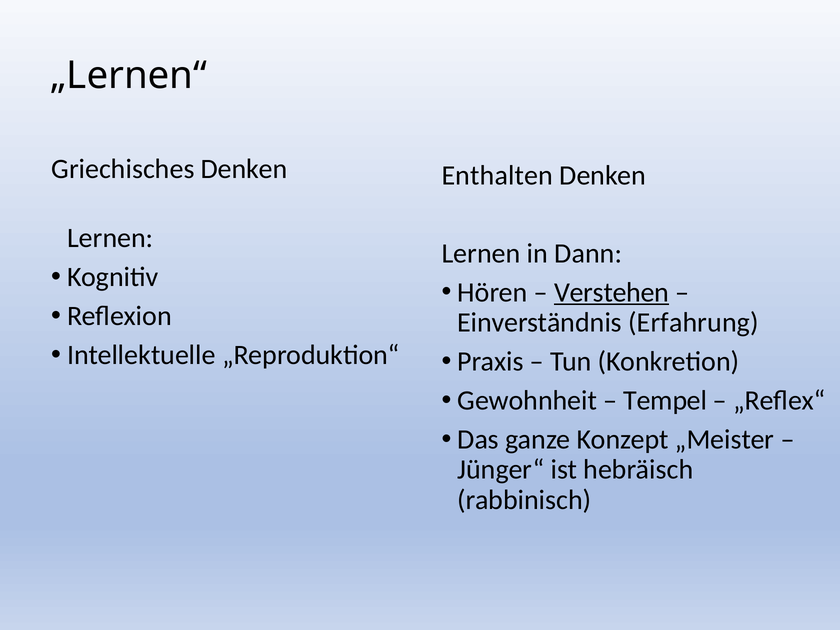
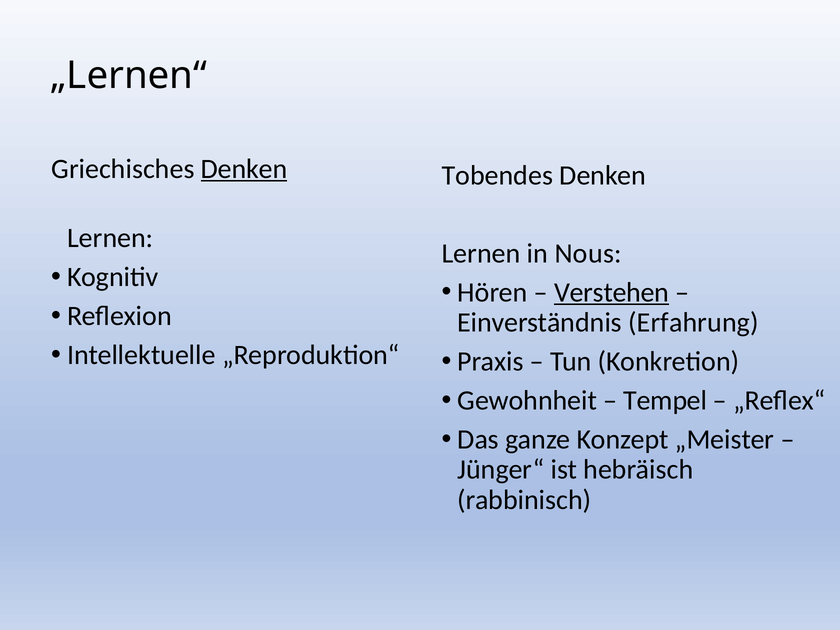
Denken at (244, 169) underline: none -> present
Enthalten: Enthalten -> Tobendes
Dann: Dann -> Nous
